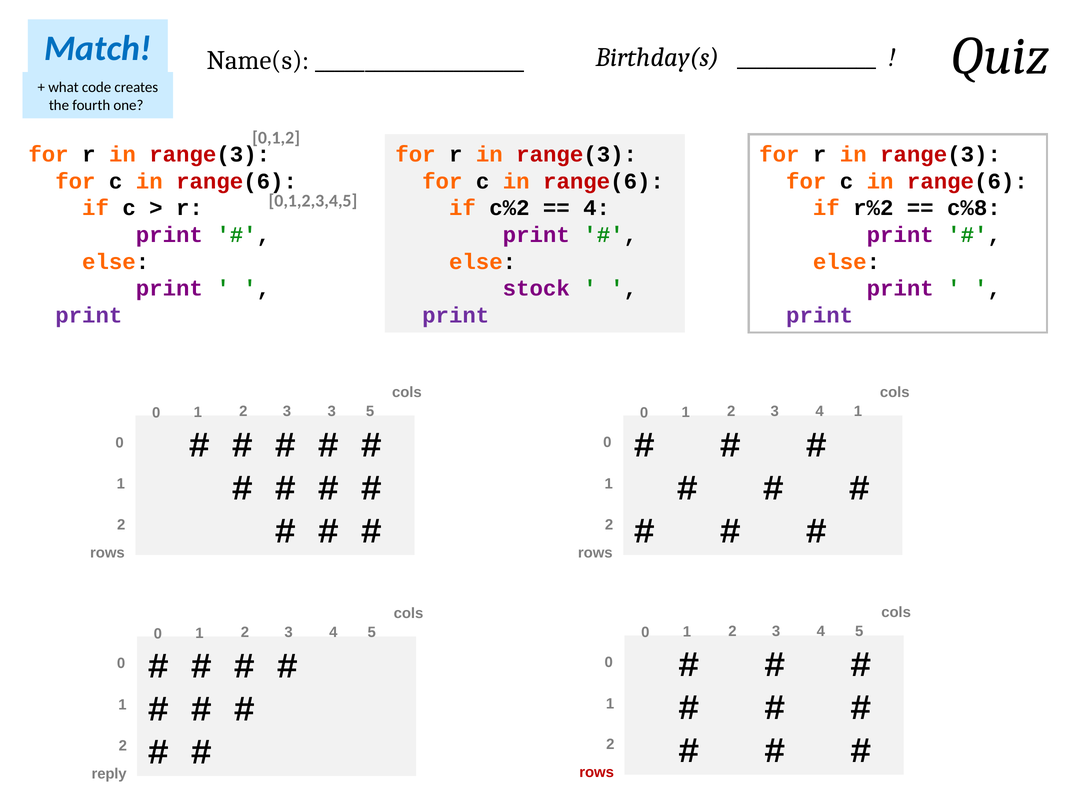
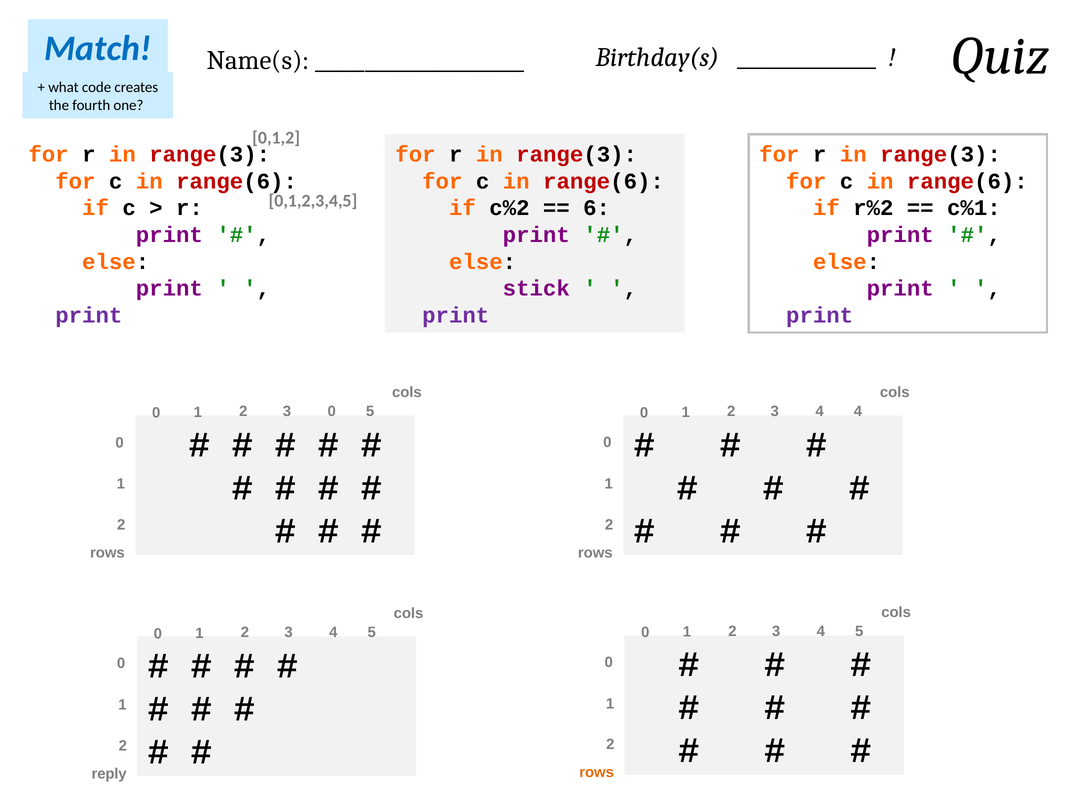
4 at (597, 208): 4 -> 6
c%8: c%8 -> c%1
stock: stock -> stick
3 3: 3 -> 0
4 1: 1 -> 4
rows at (597, 773) colour: red -> orange
